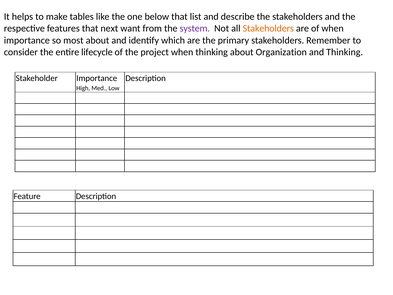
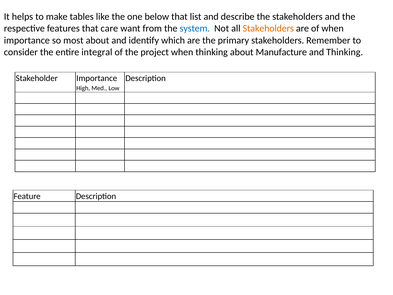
next: next -> care
system colour: purple -> blue
lifecycle: lifecycle -> integral
Organization: Organization -> Manufacture
